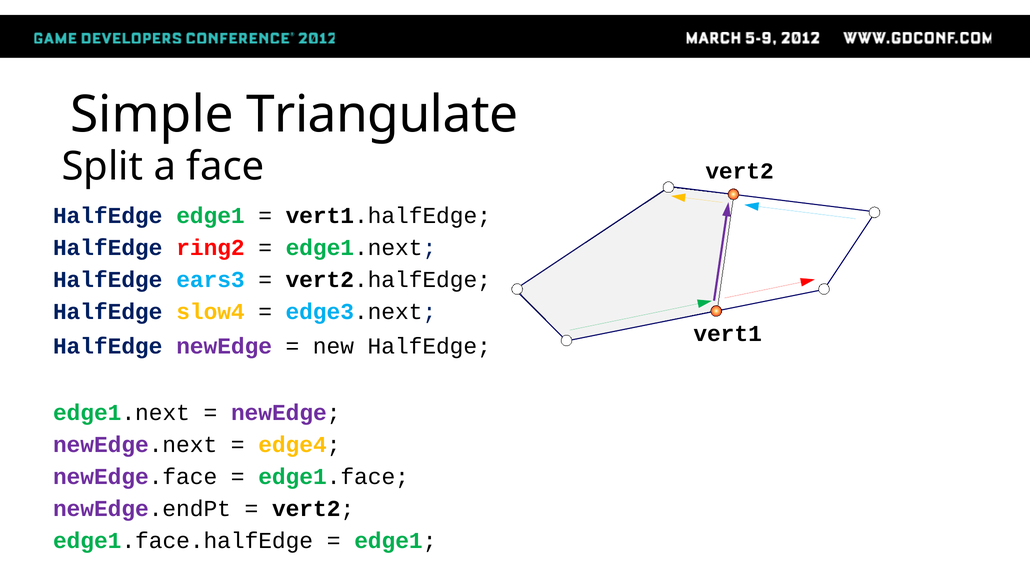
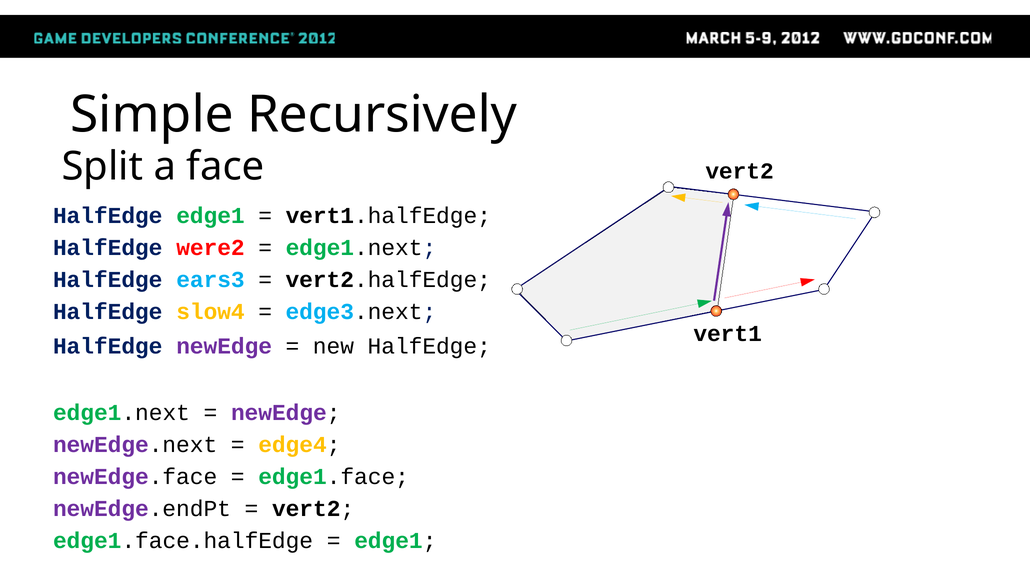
Triangulate: Triangulate -> Recursively
ring2: ring2 -> were2
